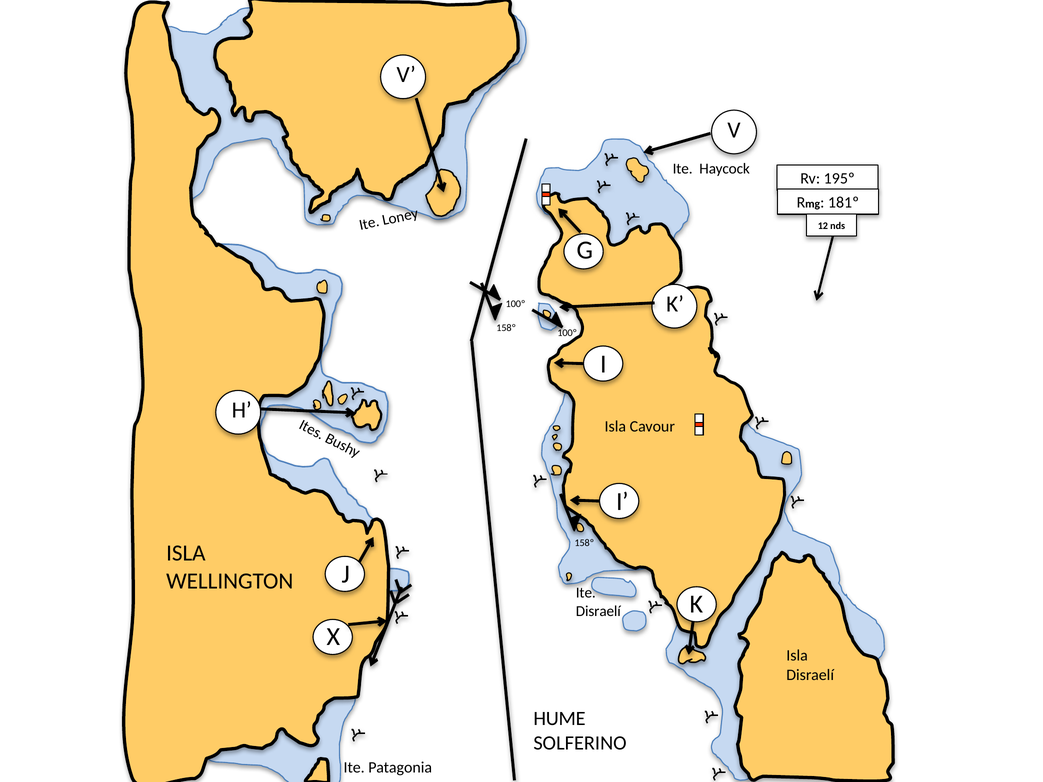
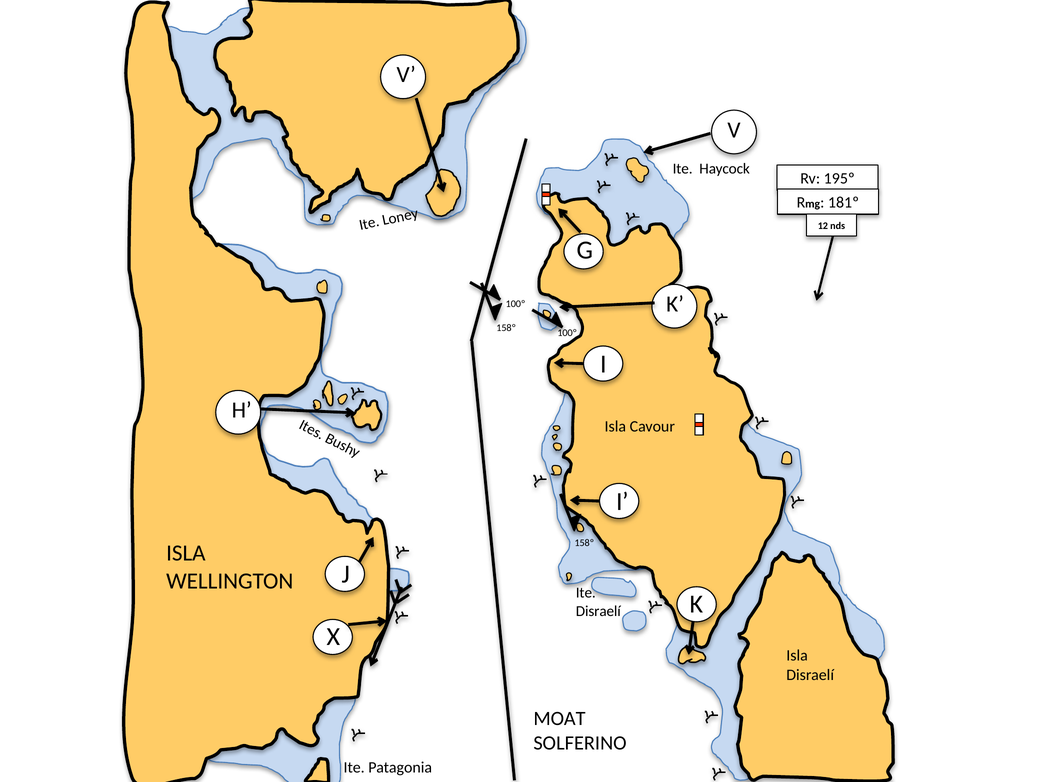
HUME: HUME -> MOAT
